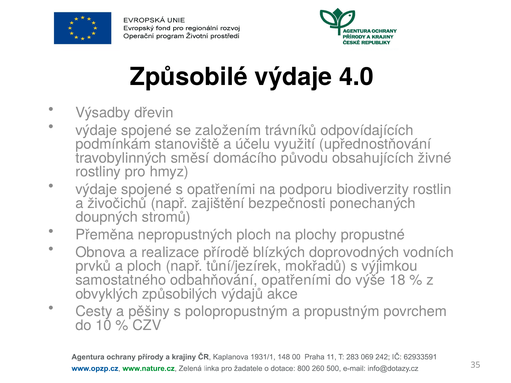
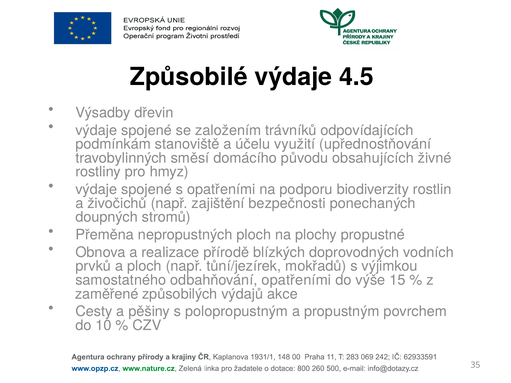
4.0: 4.0 -> 4.5
18: 18 -> 15
obvyklých: obvyklých -> zaměřené
